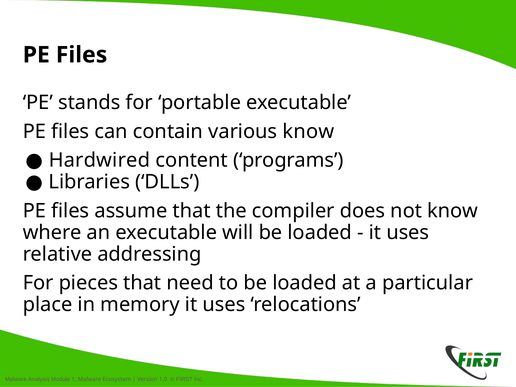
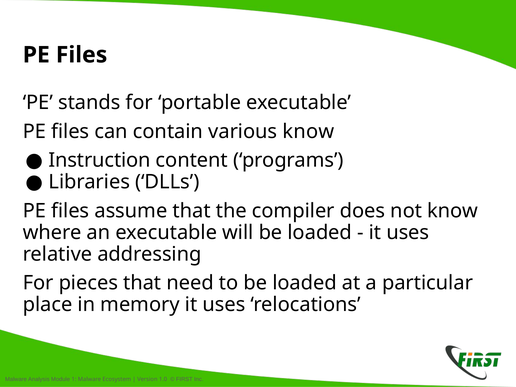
Hardwired: Hardwired -> Instruction
